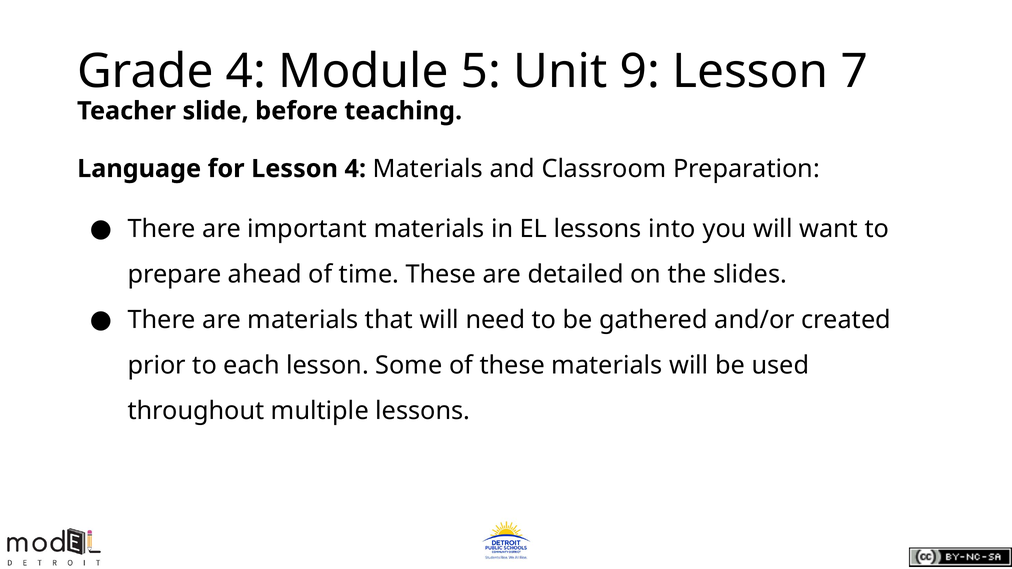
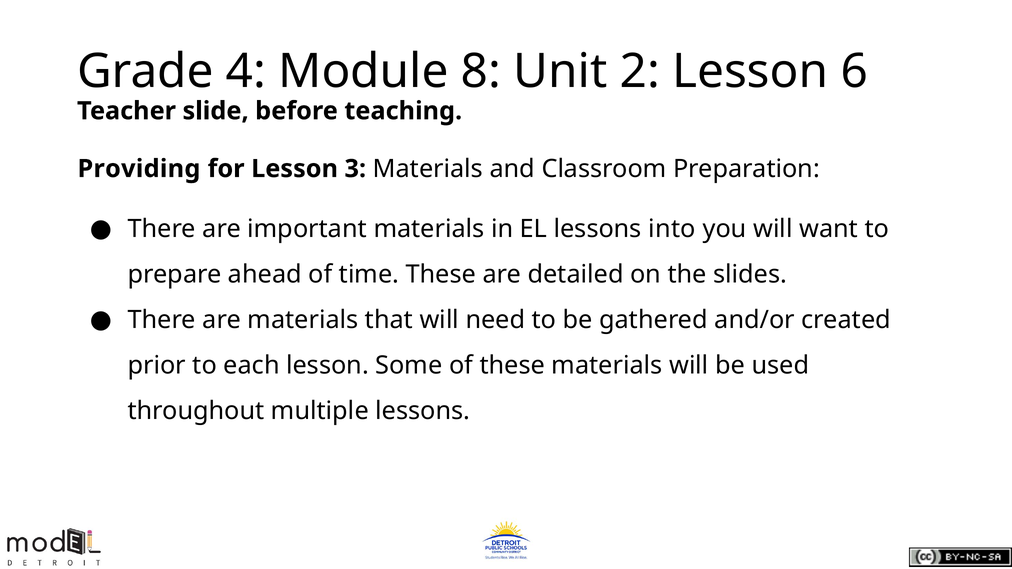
5: 5 -> 8
9: 9 -> 2
7: 7 -> 6
Language: Language -> Providing
Lesson 4: 4 -> 3
